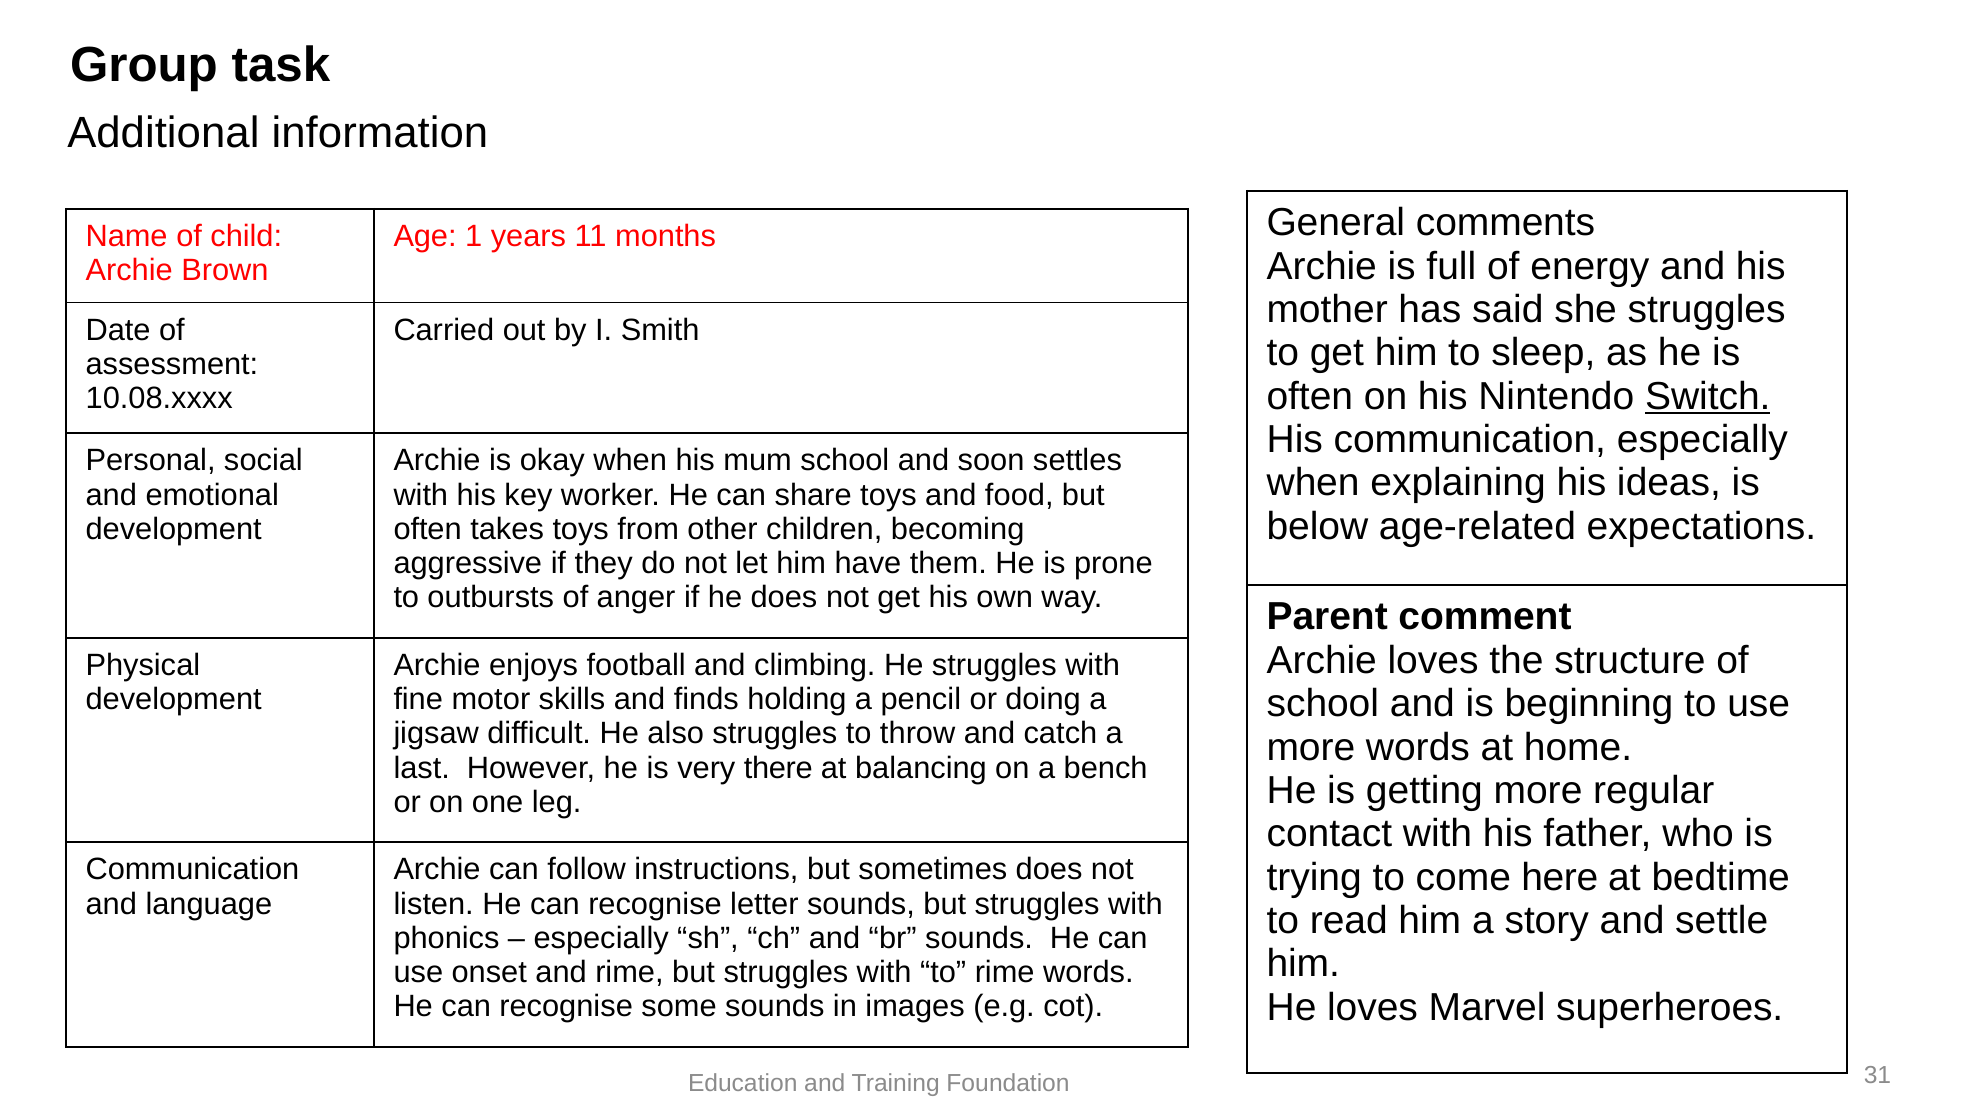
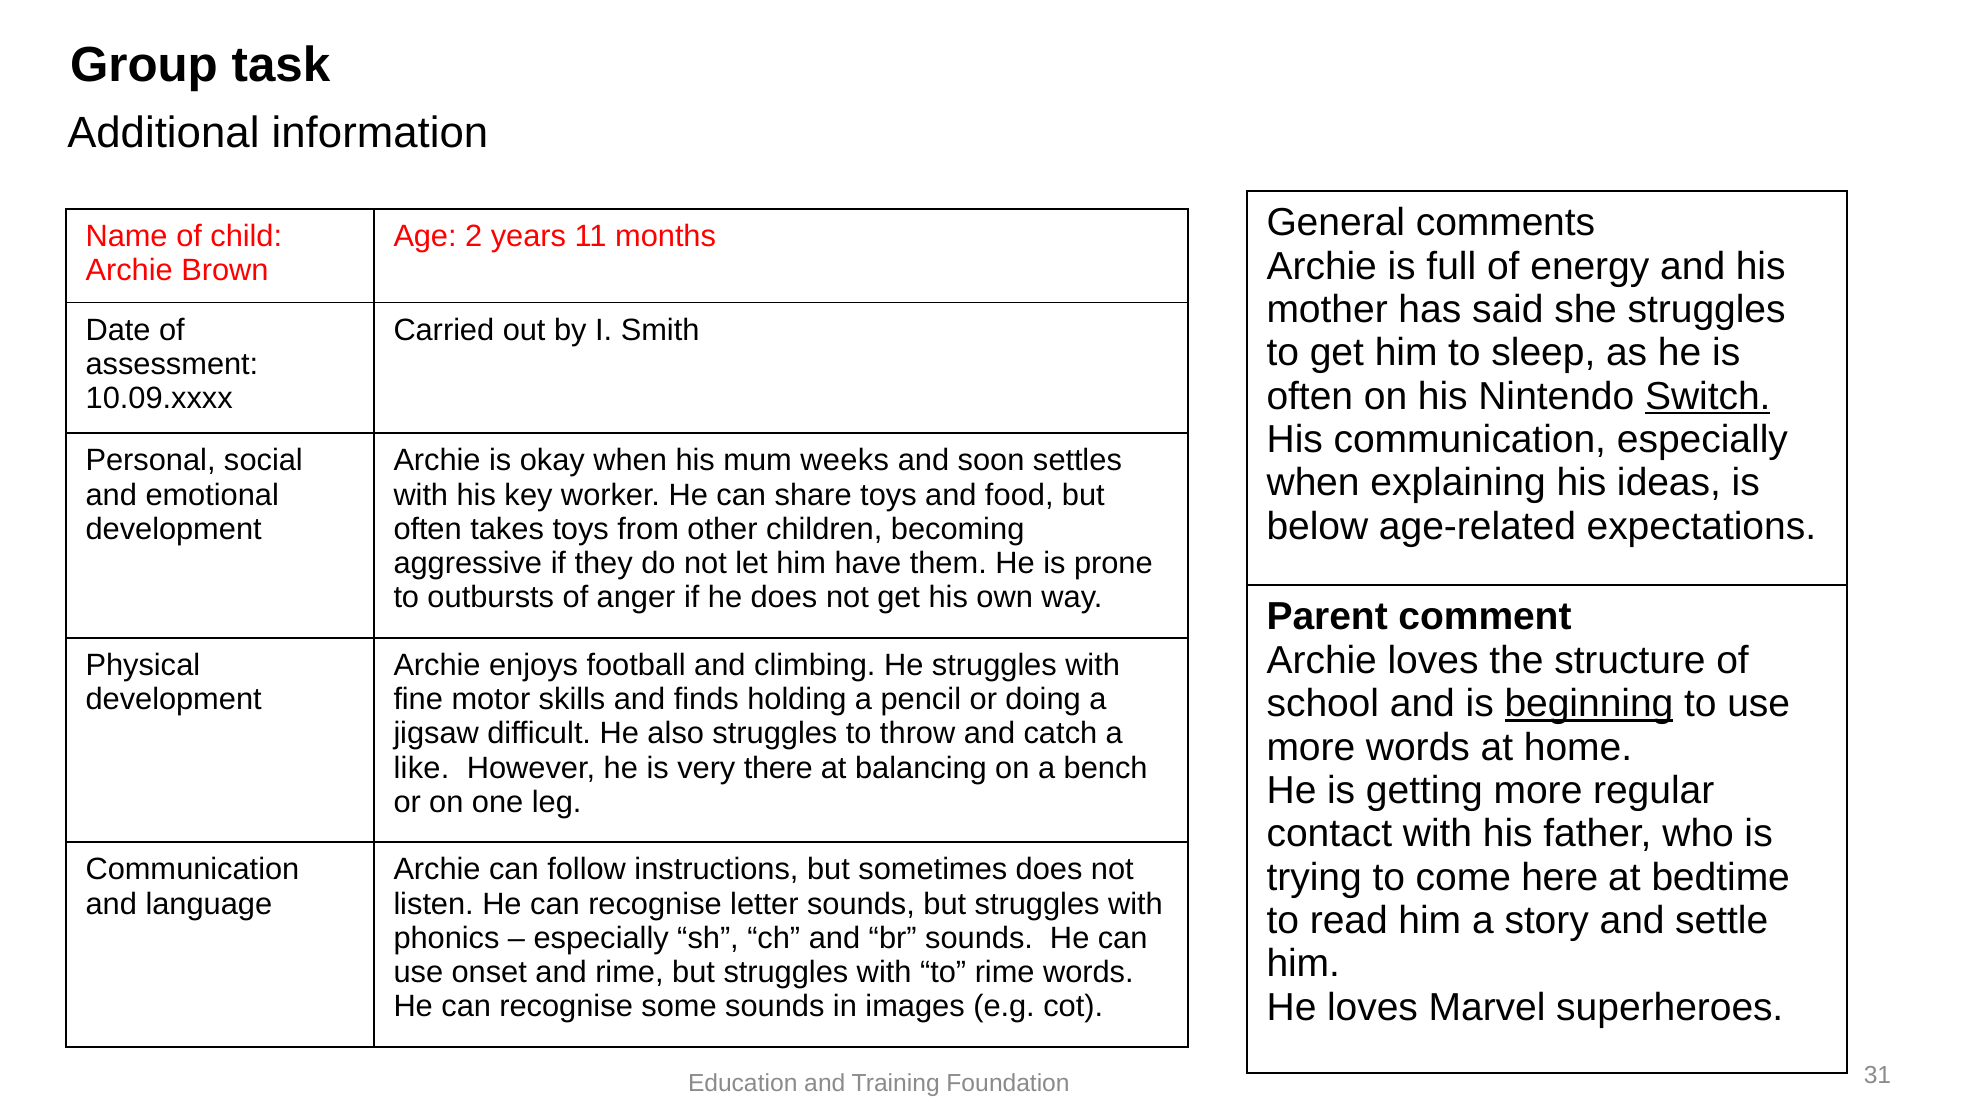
1: 1 -> 2
10.08.xxxx: 10.08.xxxx -> 10.09.xxxx
mum school: school -> weeks
beginning underline: none -> present
last: last -> like
